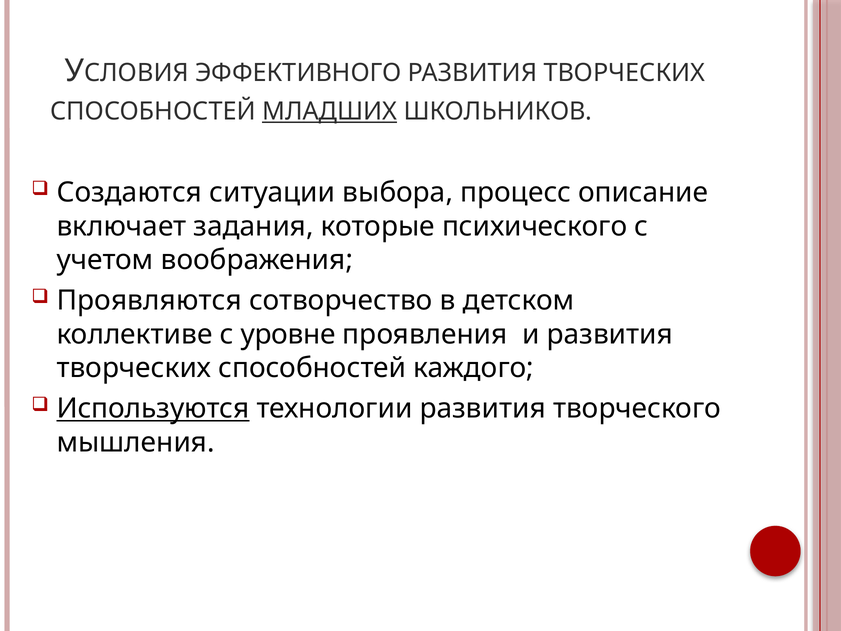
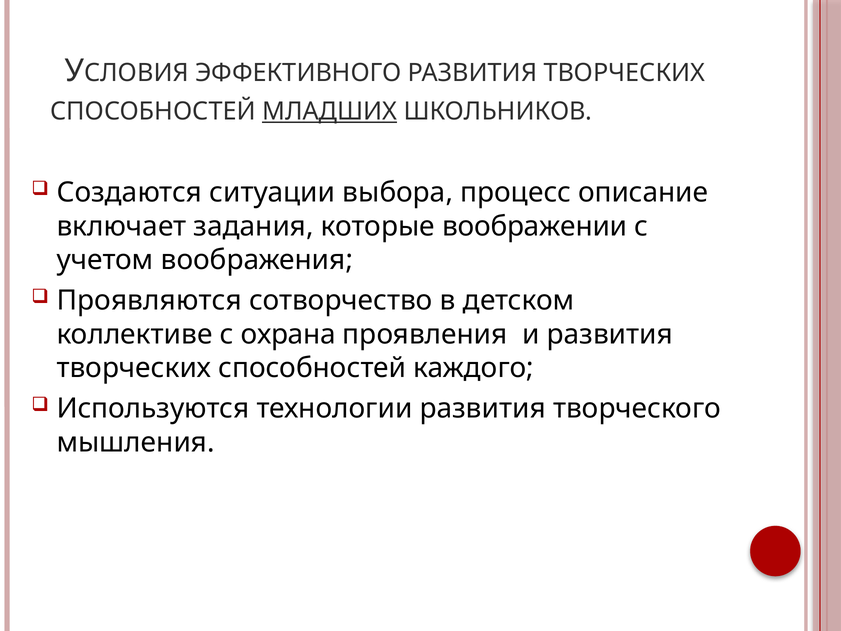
психического: психического -> воображении
уровне: уровне -> охрана
Используются underline: present -> none
